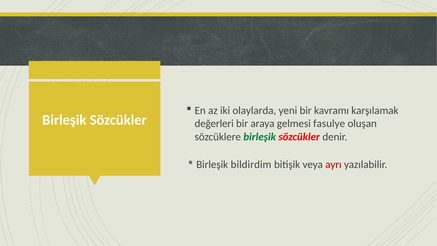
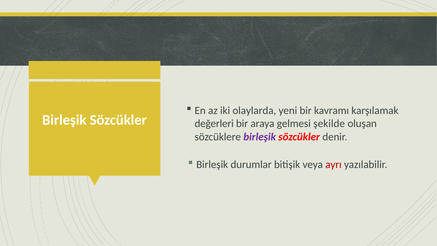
fasulye: fasulye -> şekilde
birleşik at (260, 137) colour: green -> purple
bildirdim: bildirdim -> durumlar
